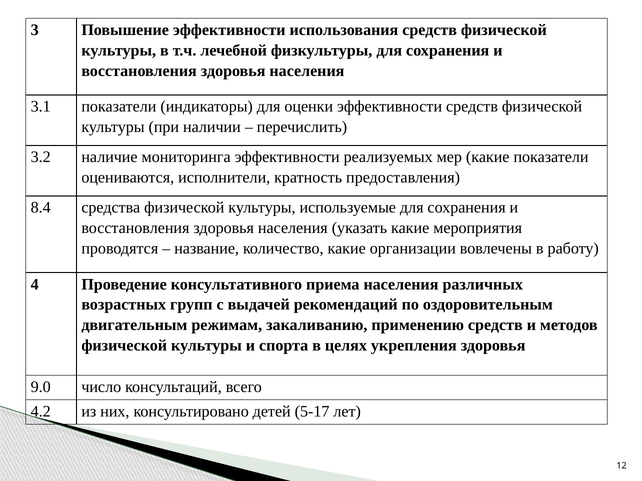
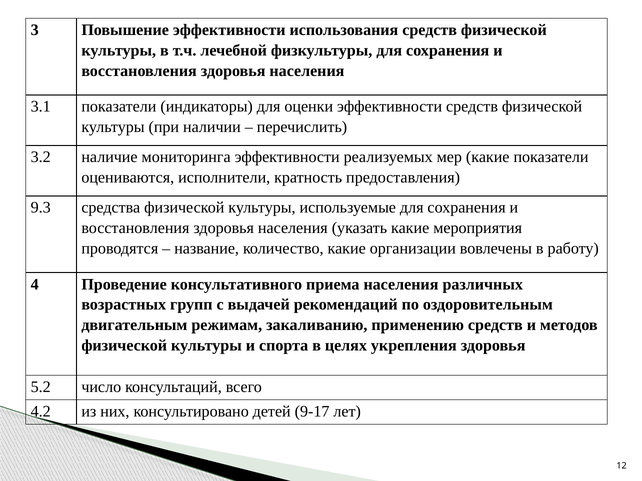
8.4: 8.4 -> 9.3
9.0: 9.0 -> 5.2
5-17: 5-17 -> 9-17
